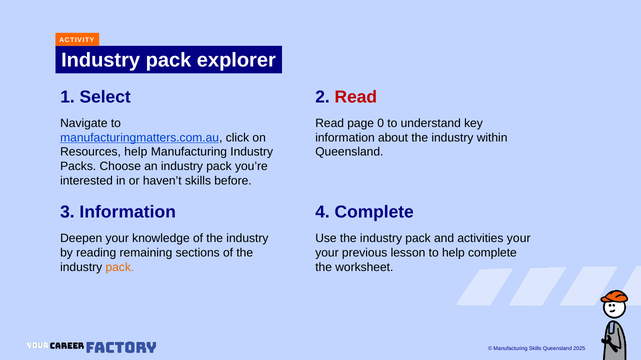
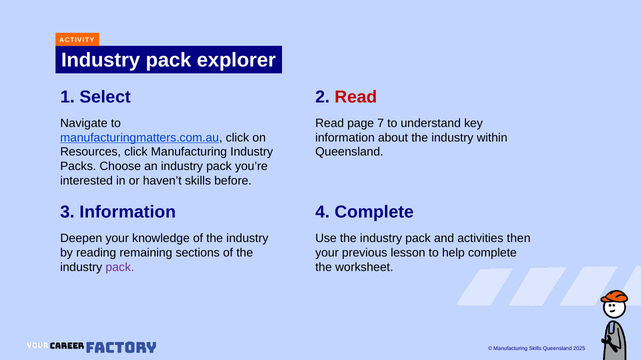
0: 0 -> 7
Resources help: help -> click
activities your: your -> then
pack at (120, 268) colour: orange -> purple
